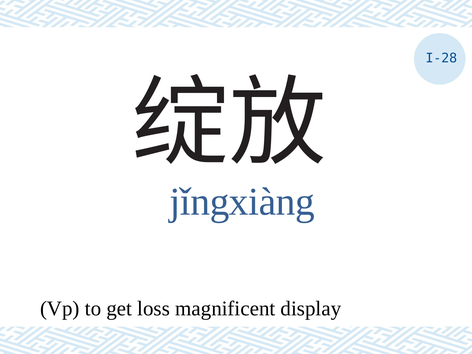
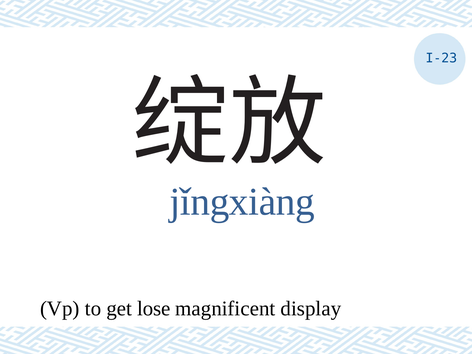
I-28: I-28 -> I-23
loss: loss -> lose
